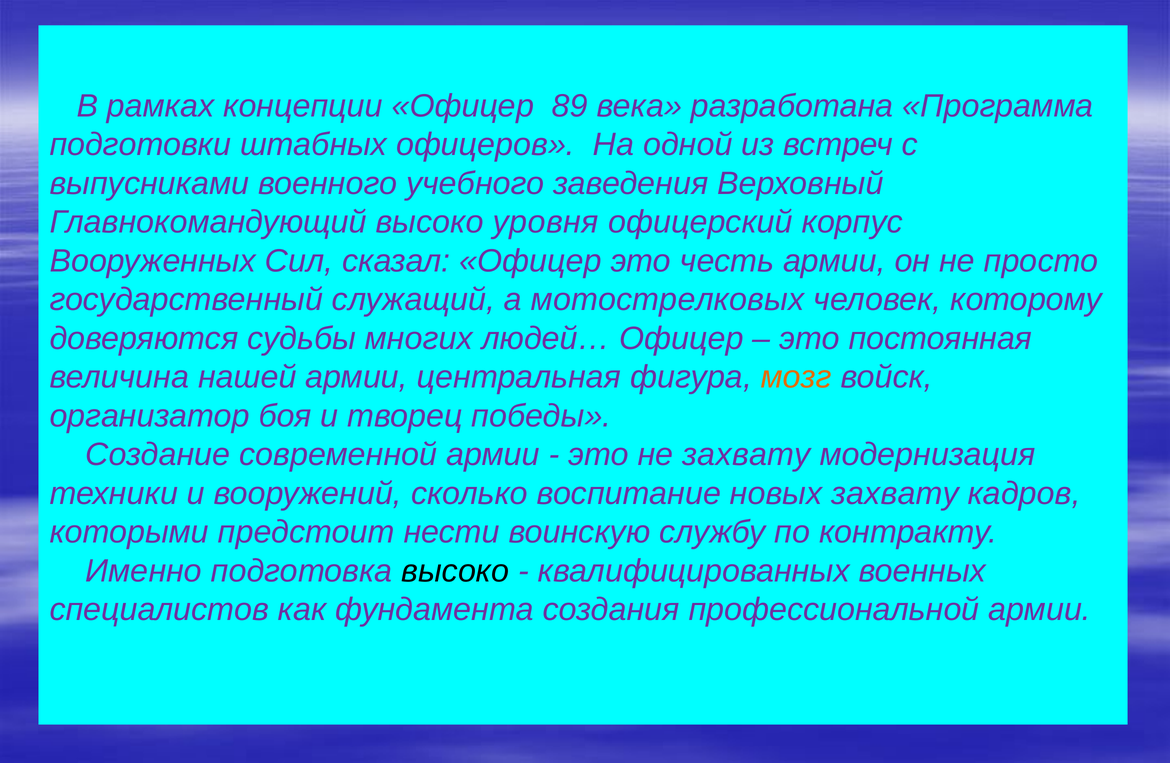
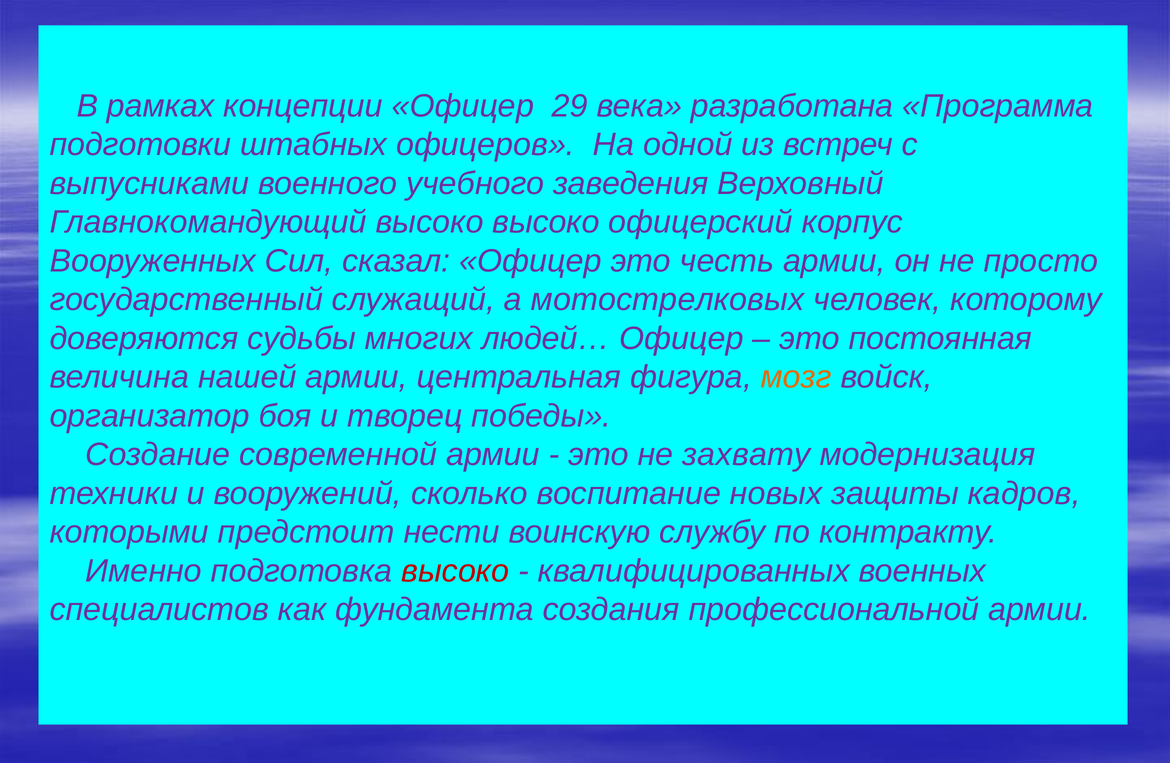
89: 89 -> 29
высоко уровня: уровня -> высоко
новых захвату: захвату -> защиты
высоко at (455, 571) colour: black -> red
